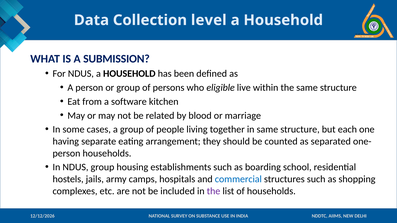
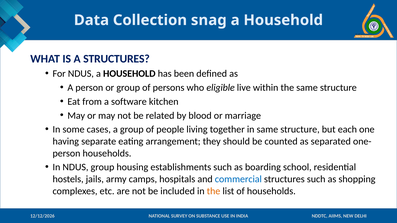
level: level -> snag
A SUBMISSION: SUBMISSION -> STRUCTURES
the at (214, 191) colour: purple -> orange
